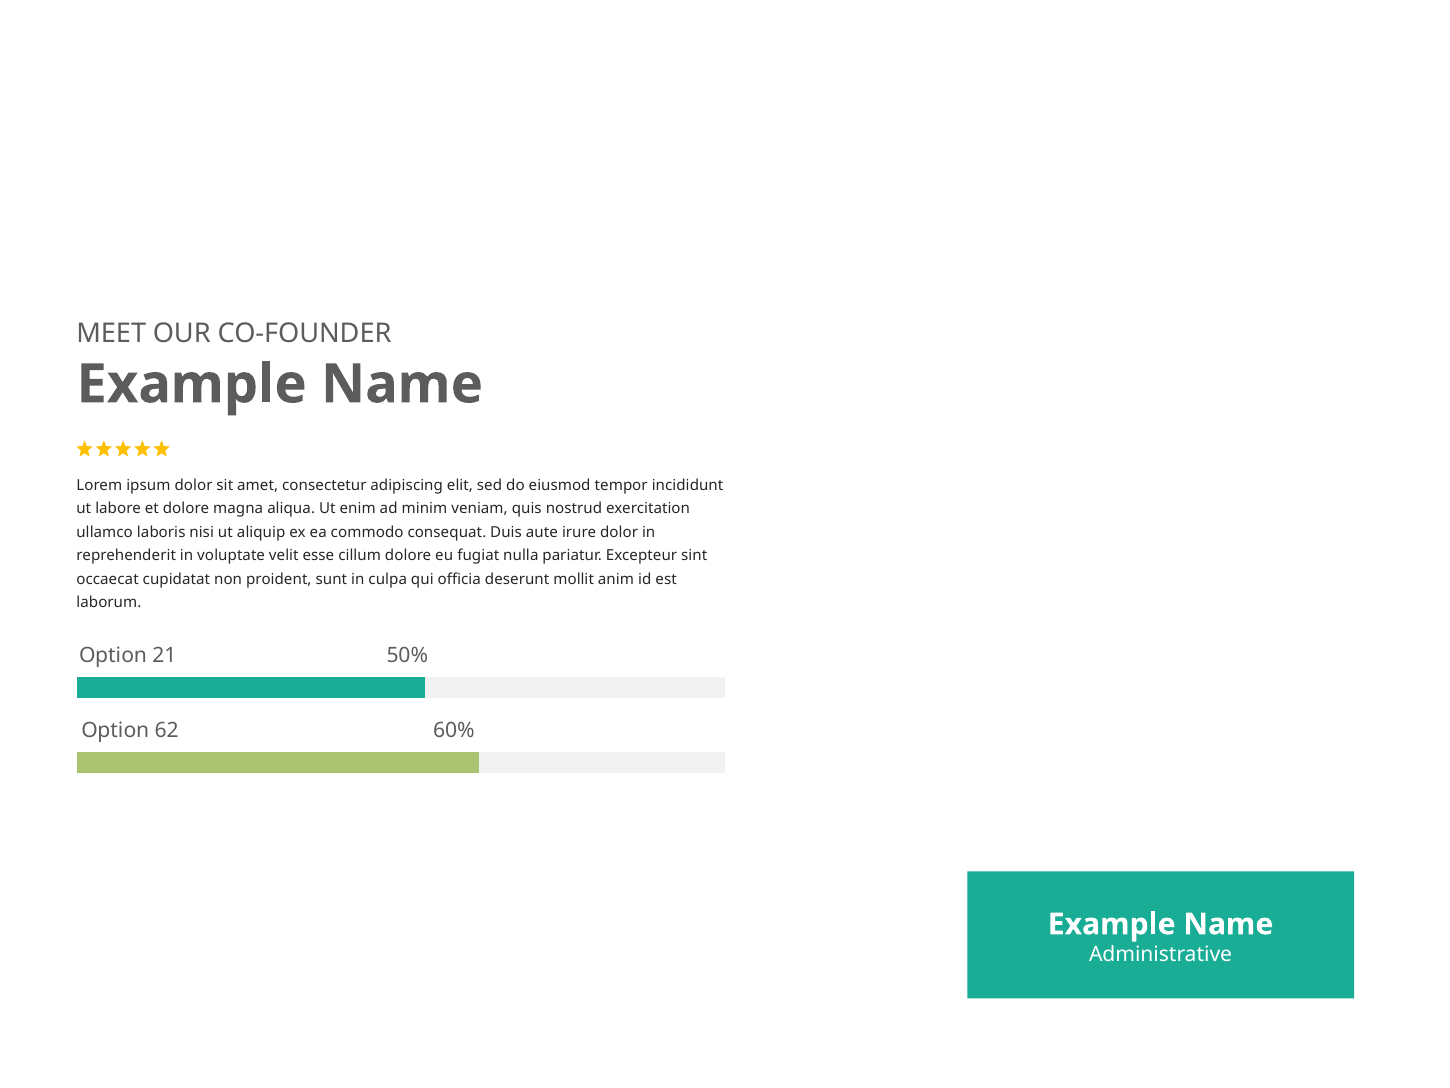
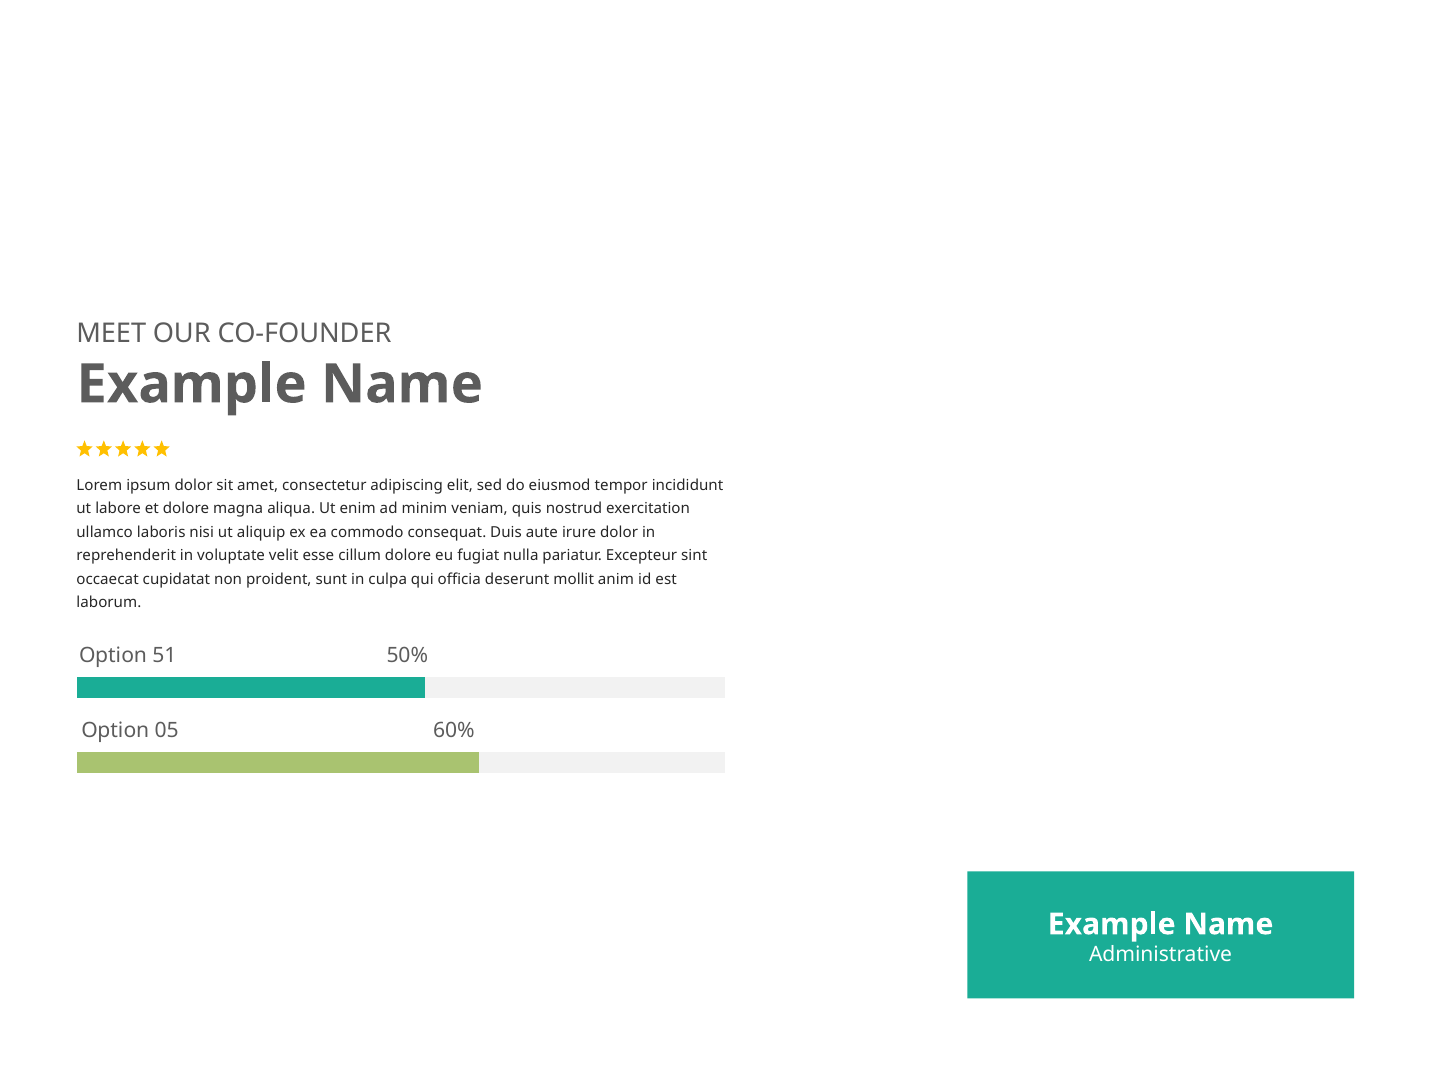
21: 21 -> 51
62: 62 -> 05
